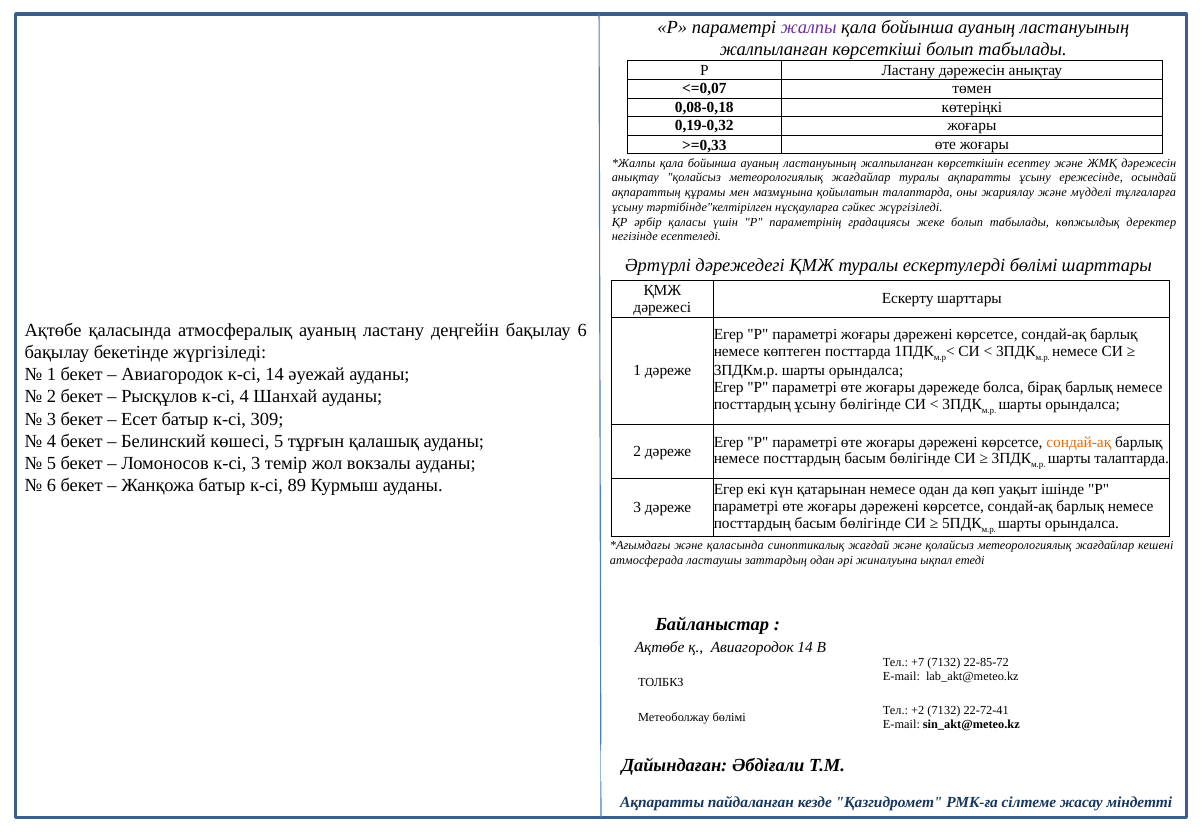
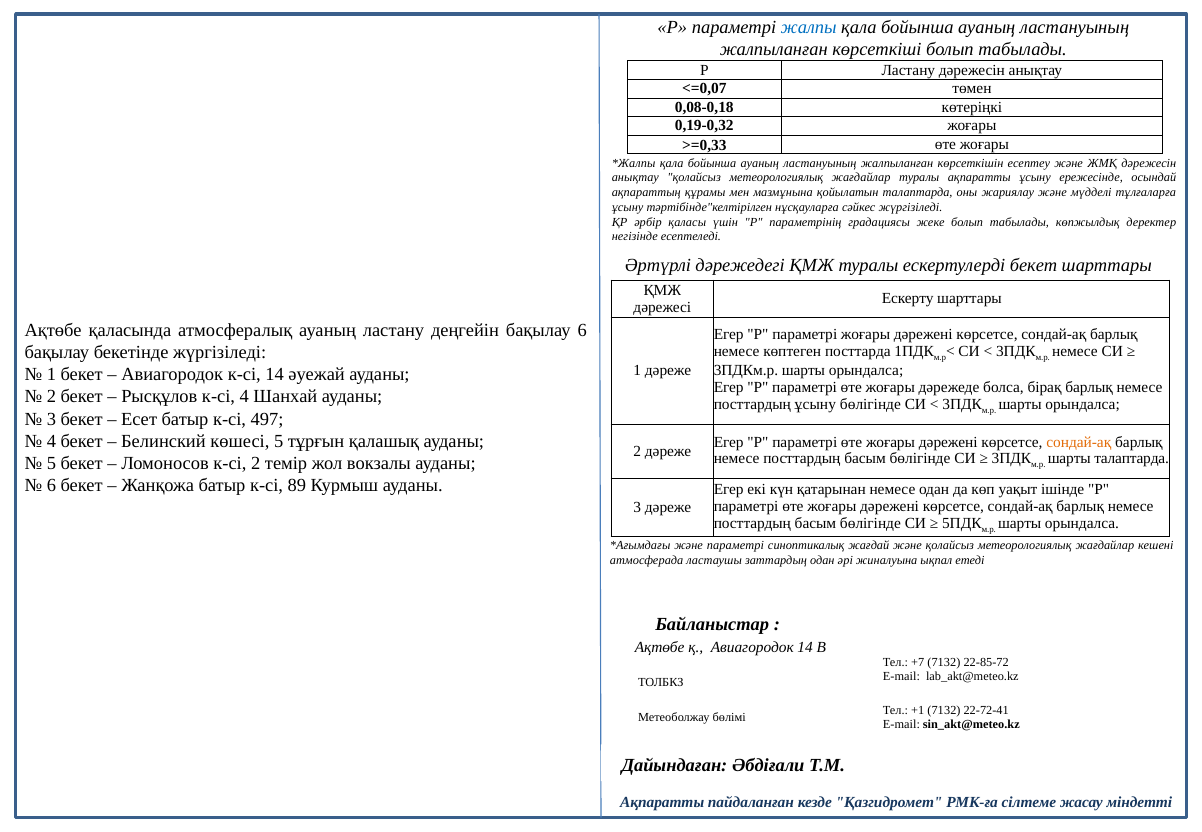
жалпы colour: purple -> blue
ескертулерді бөлімі: бөлімі -> бекет
309: 309 -> 497
к-сі 3: 3 -> 2
және қаласында: қаласында -> параметрі
+2: +2 -> +1
